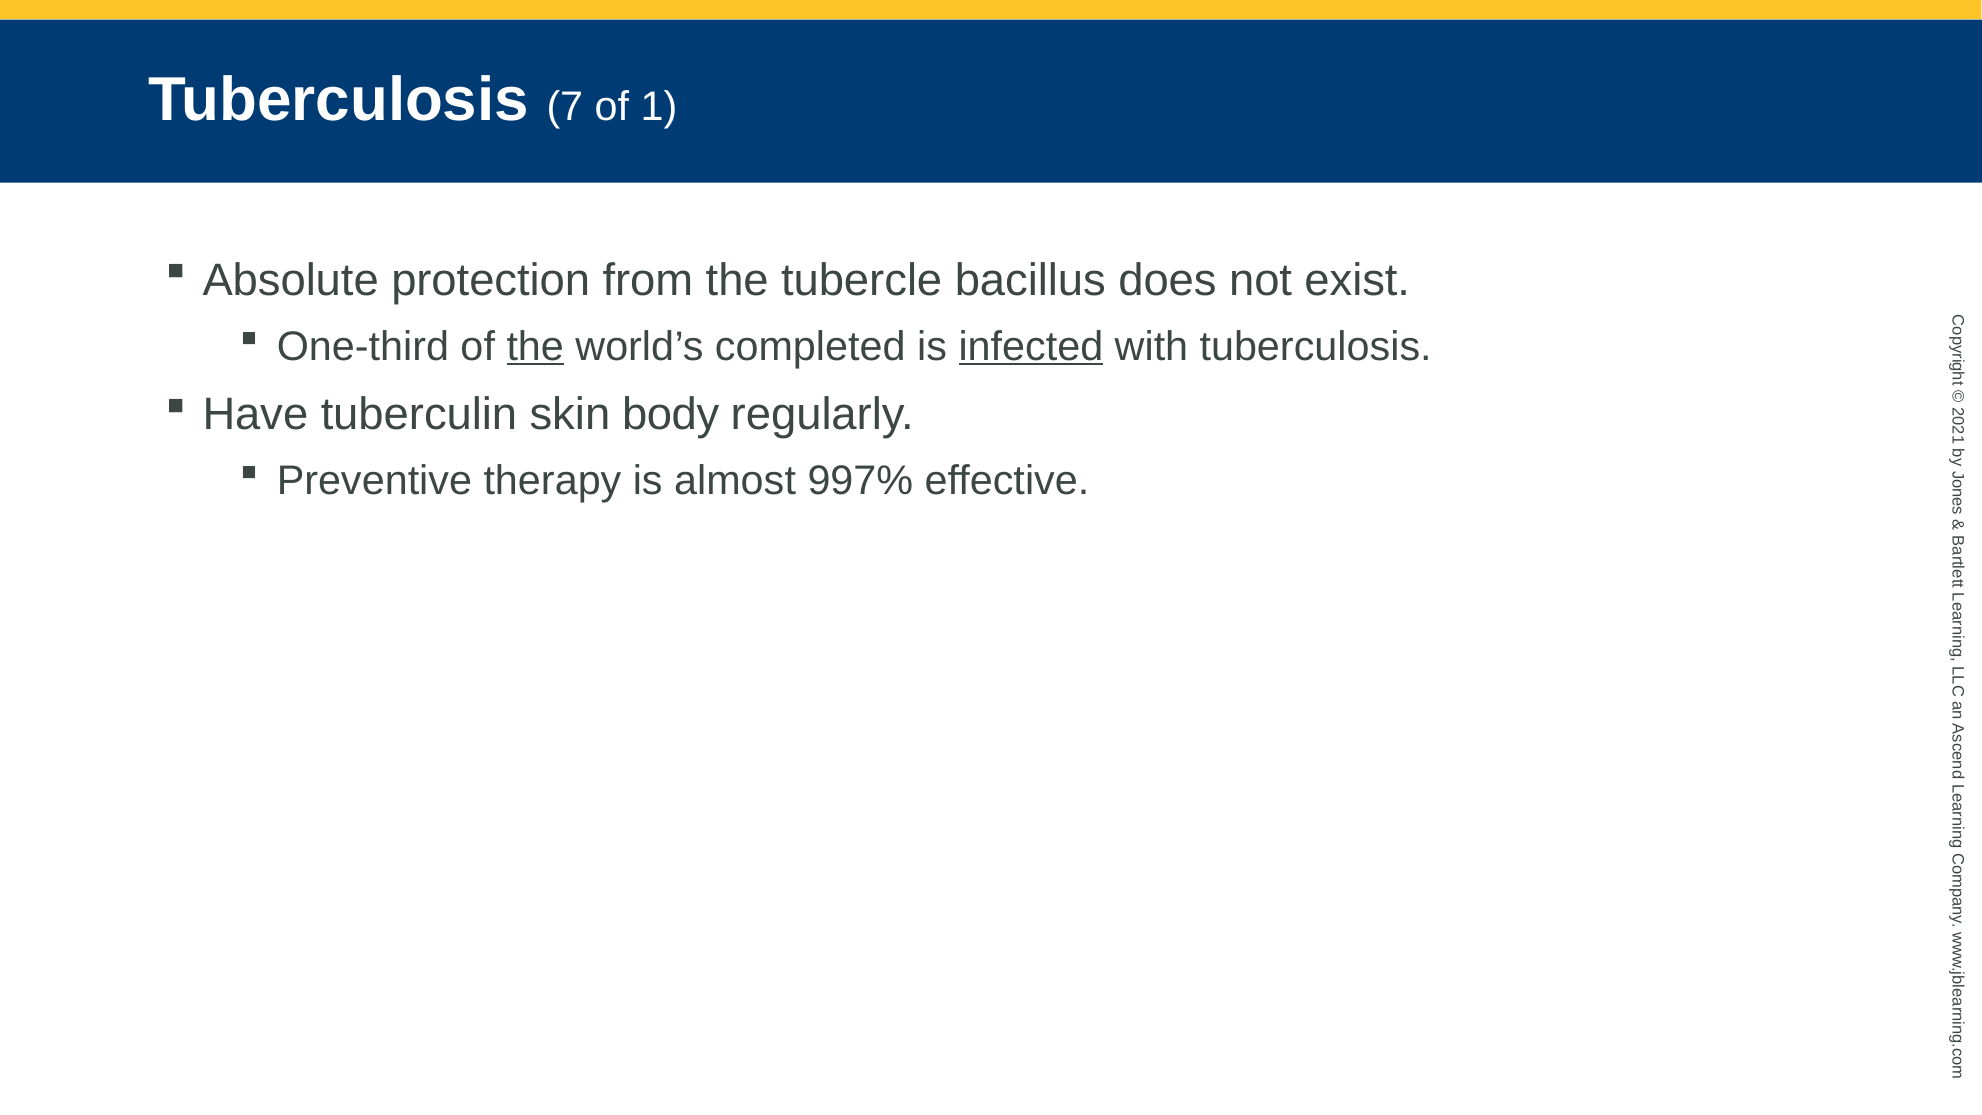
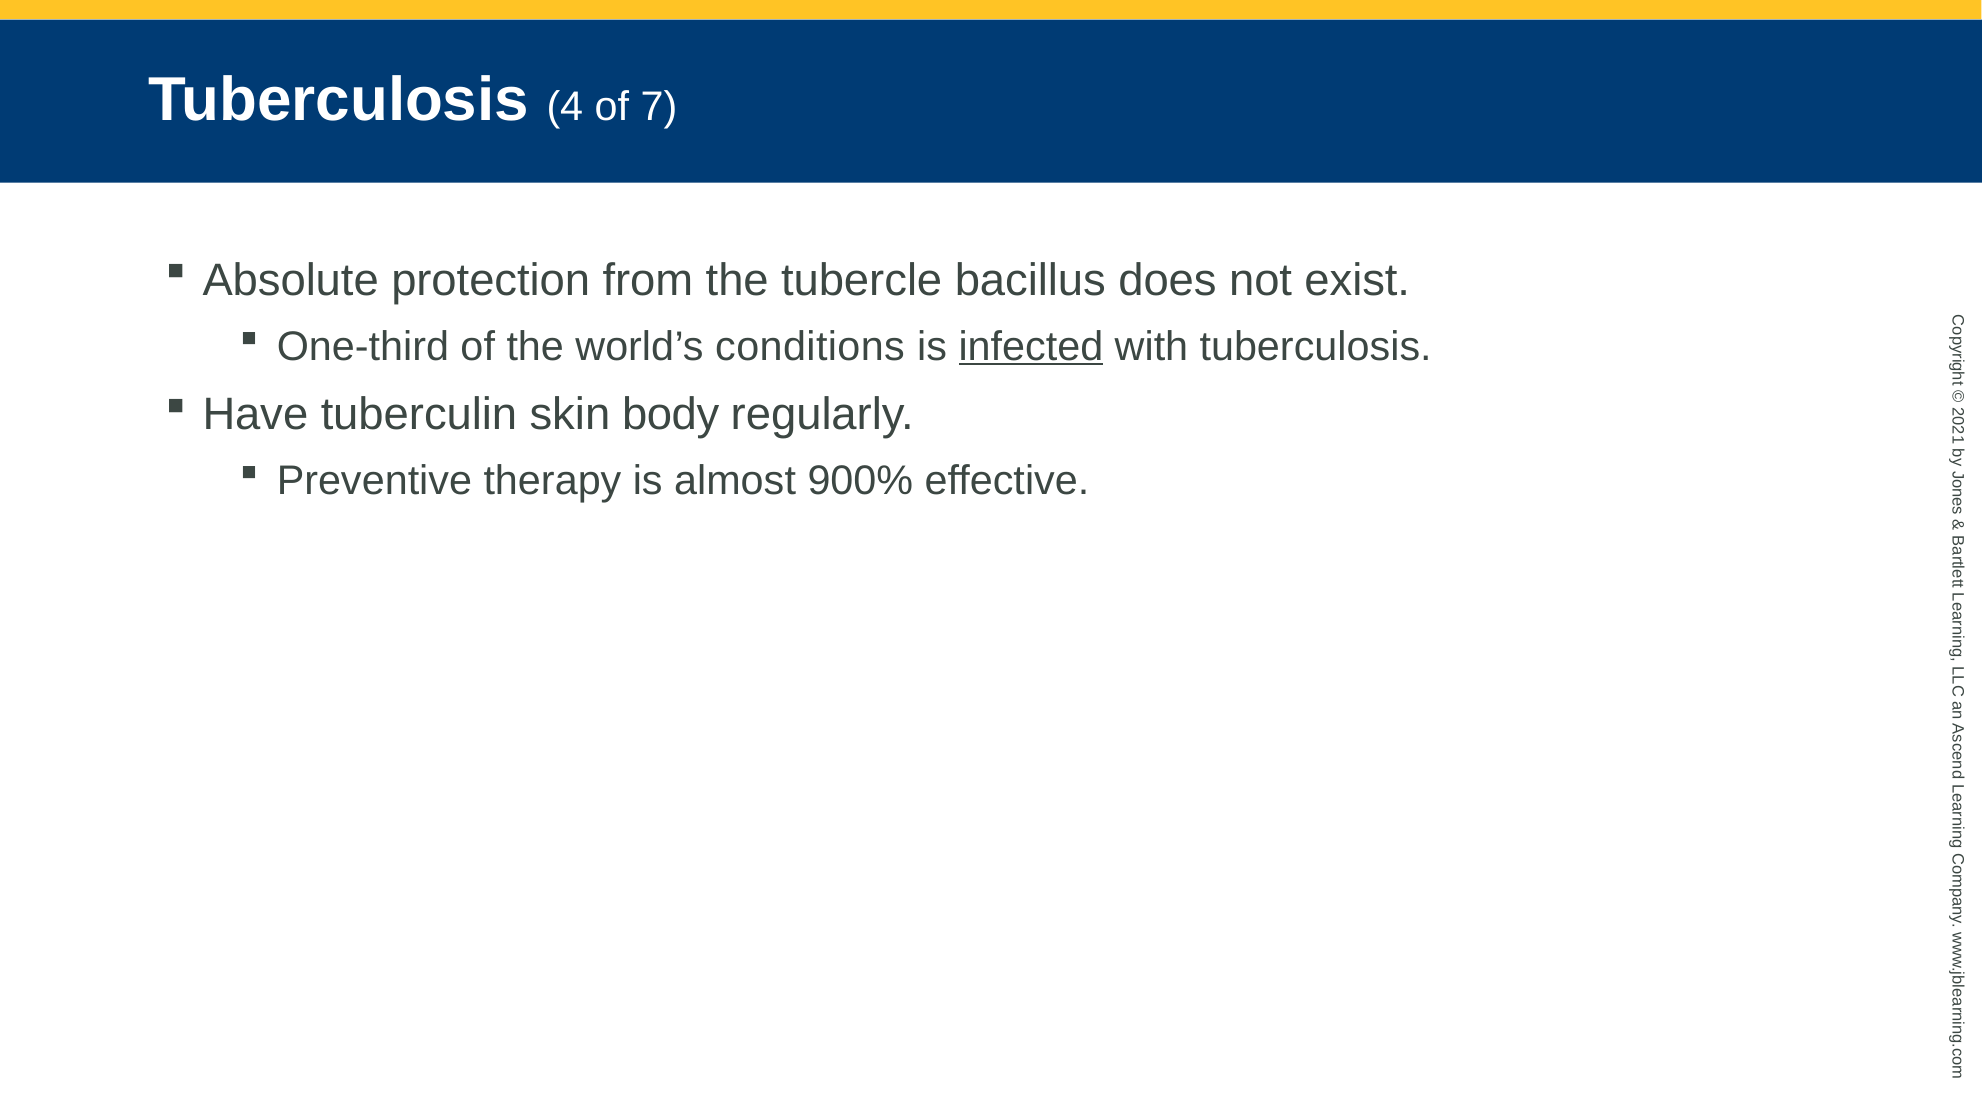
7: 7 -> 4
of 1: 1 -> 7
the at (535, 346) underline: present -> none
completed: completed -> conditions
997%: 997% -> 900%
